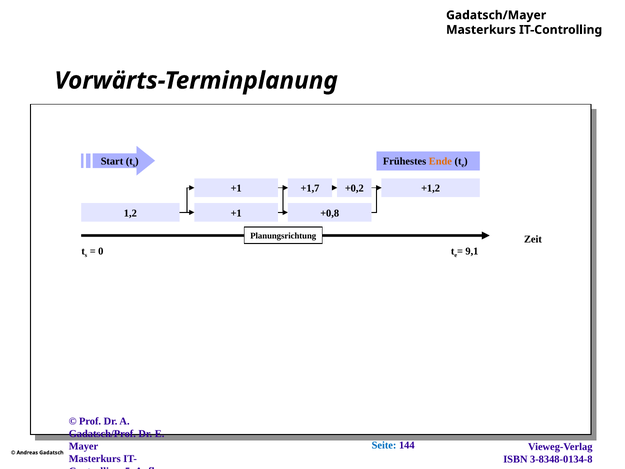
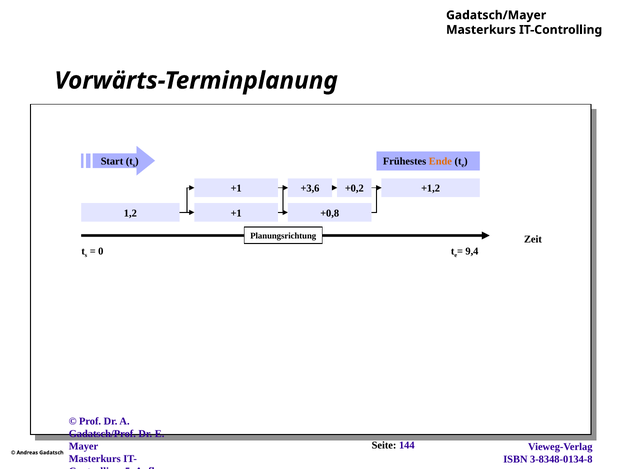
+1,7: +1,7 -> +3,6
9,1: 9,1 -> 9,4
Seite colour: blue -> black
